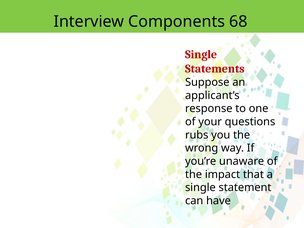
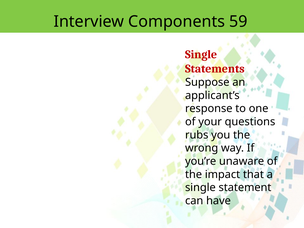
68: 68 -> 59
